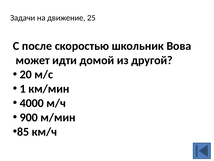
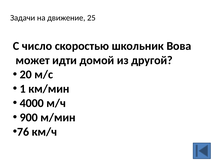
после: после -> число
85: 85 -> 76
